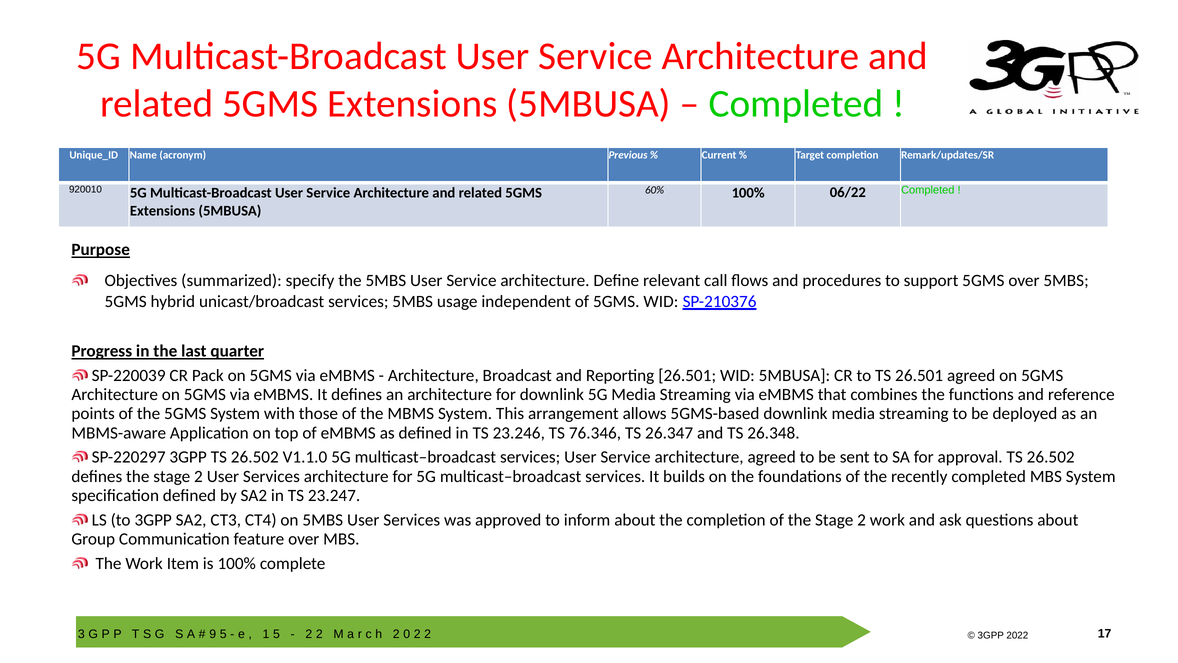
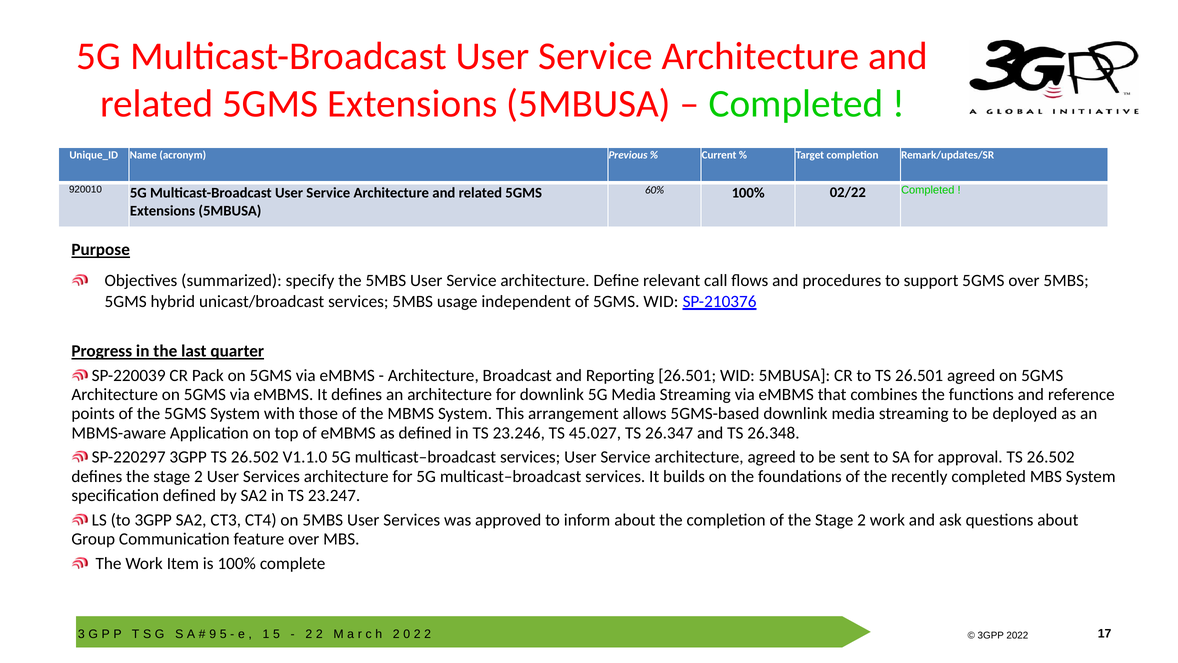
06/22: 06/22 -> 02/22
76.346: 76.346 -> 45.027
